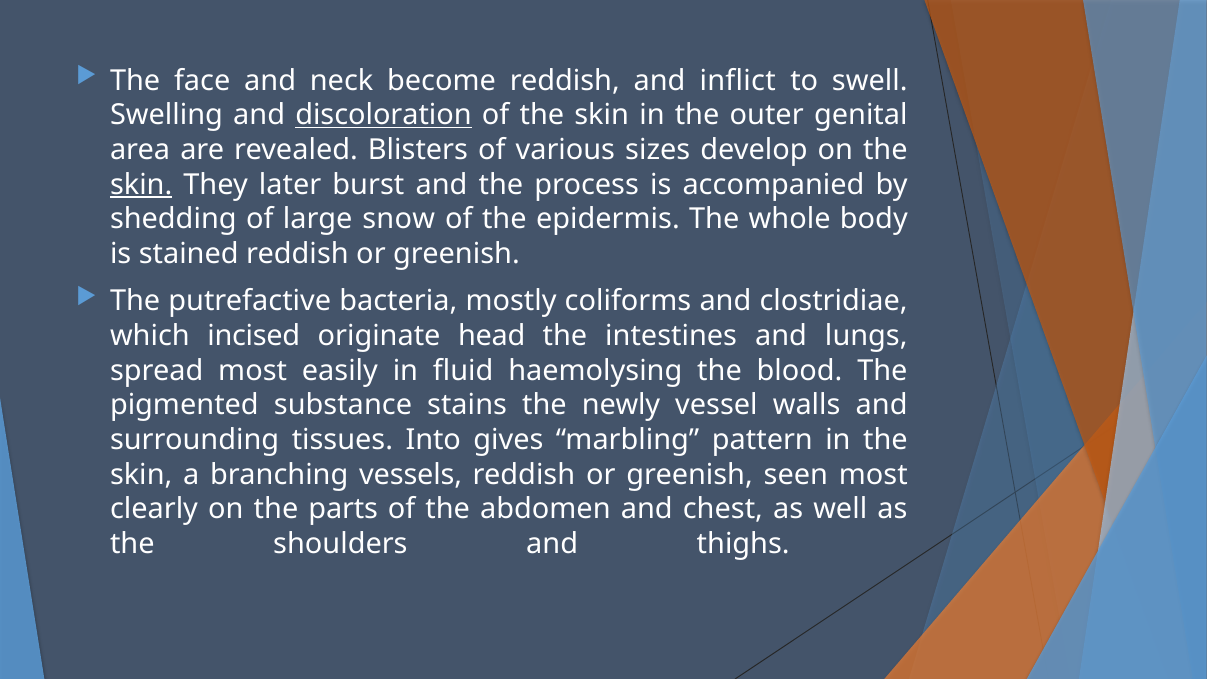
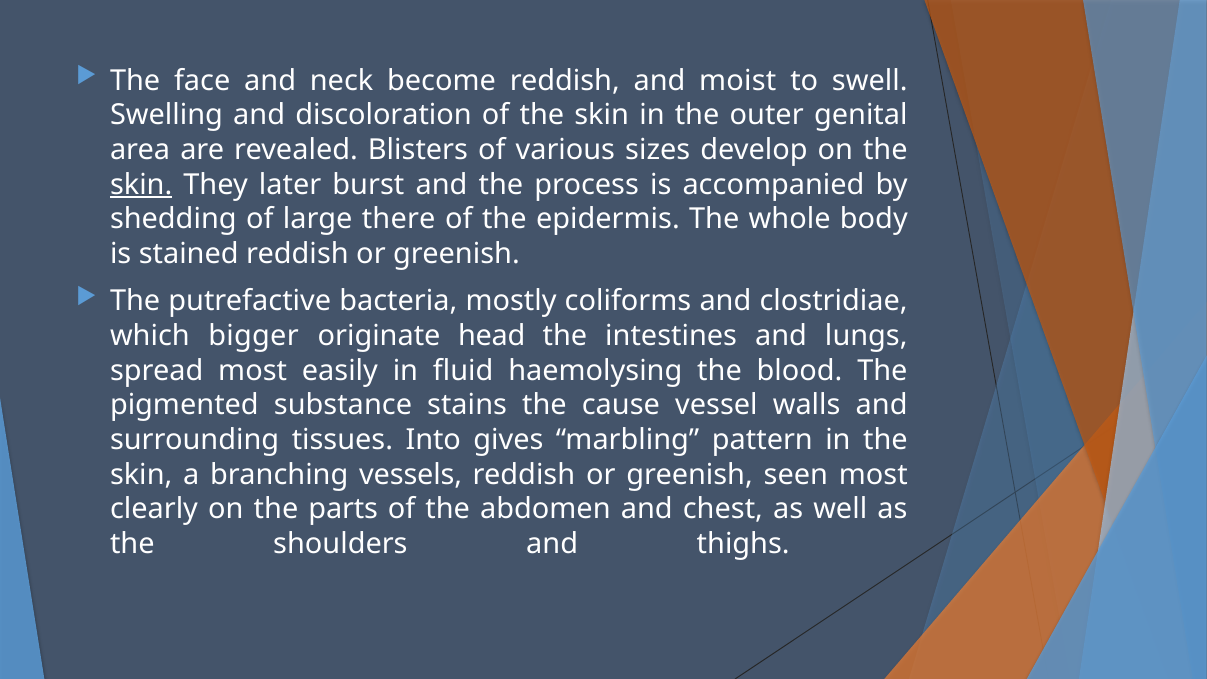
inflict: inflict -> moist
discoloration underline: present -> none
snow: snow -> there
incised: incised -> bigger
newly: newly -> cause
